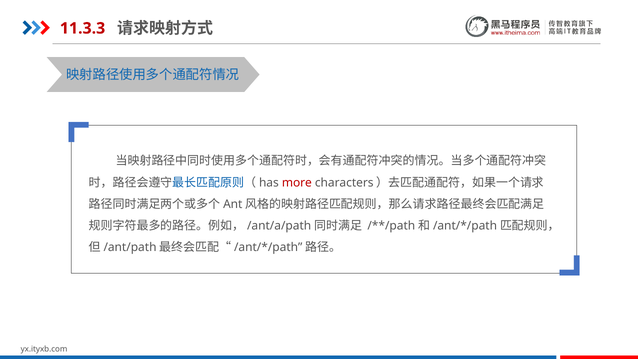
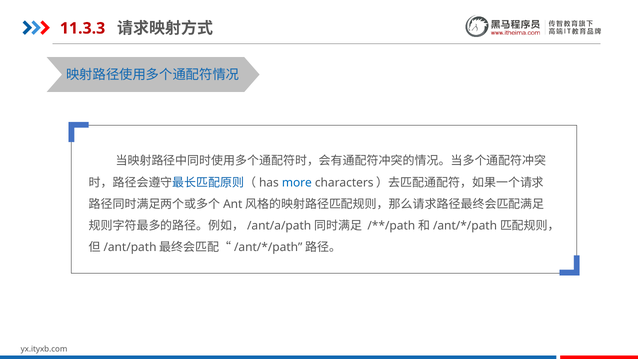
more colour: red -> blue
